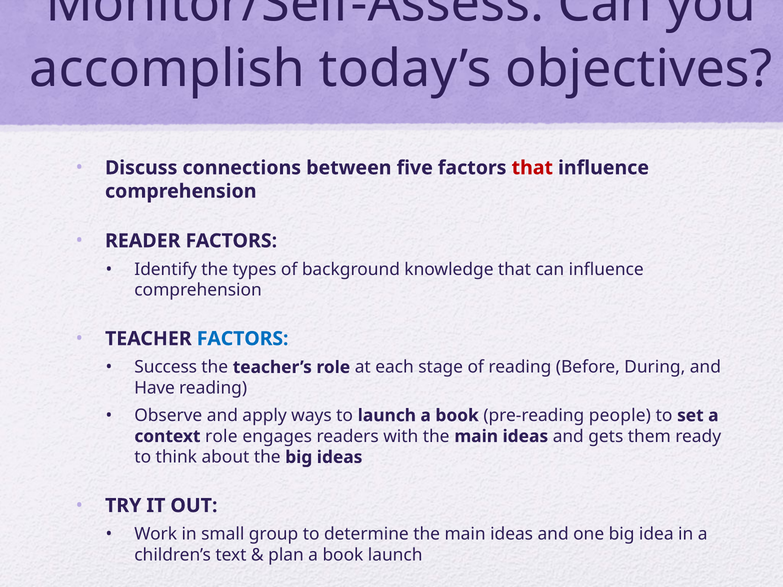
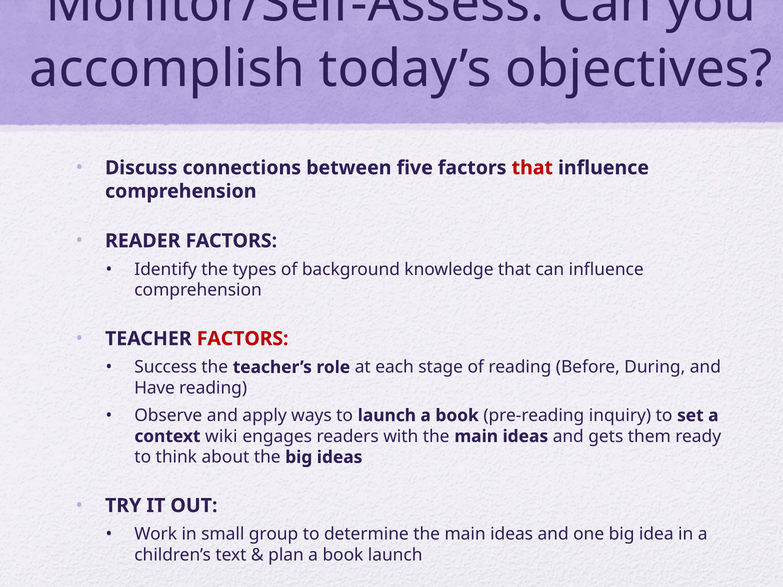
FACTORS at (243, 339) colour: blue -> red
people: people -> inquiry
context role: role -> wiki
